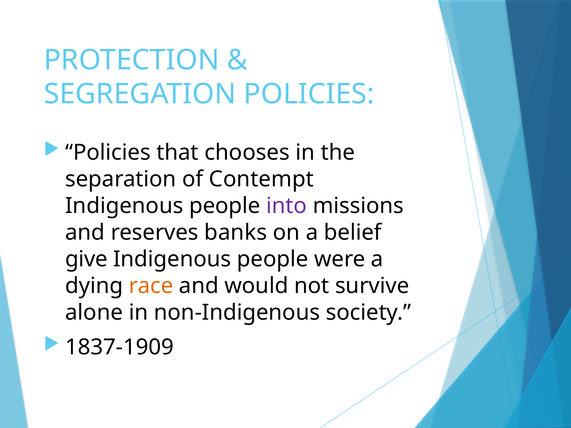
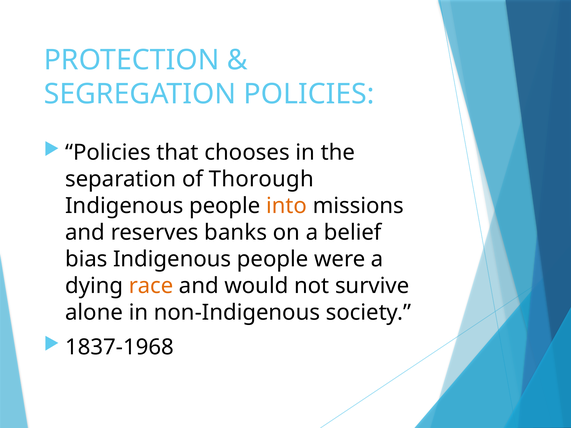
Contempt: Contempt -> Thorough
into colour: purple -> orange
give: give -> bias
1837-1909: 1837-1909 -> 1837-1968
